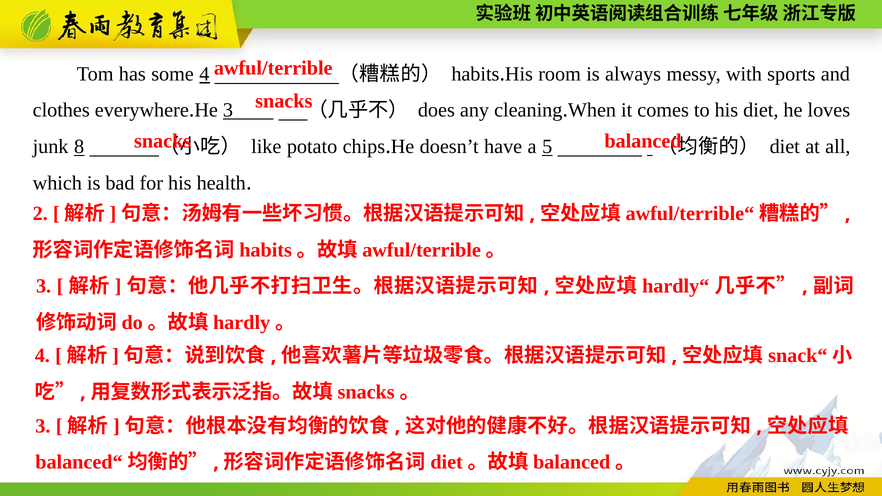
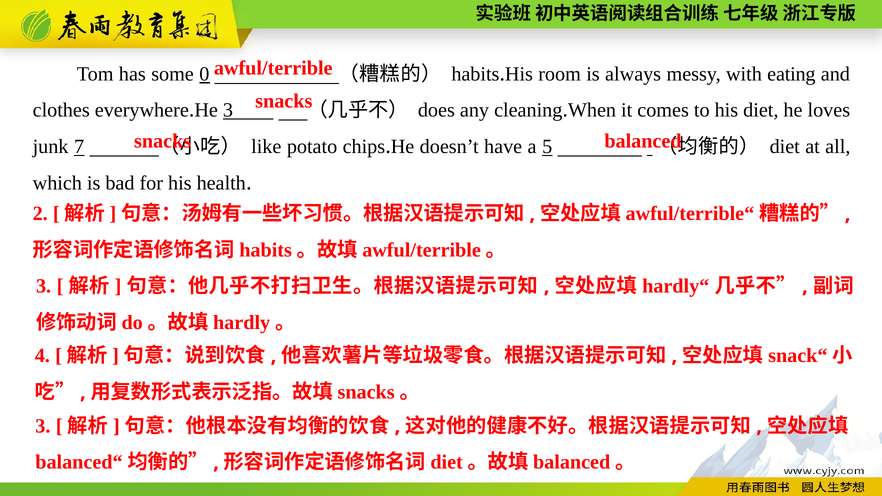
some 4: 4 -> 0
sports: sports -> eating
8: 8 -> 7
